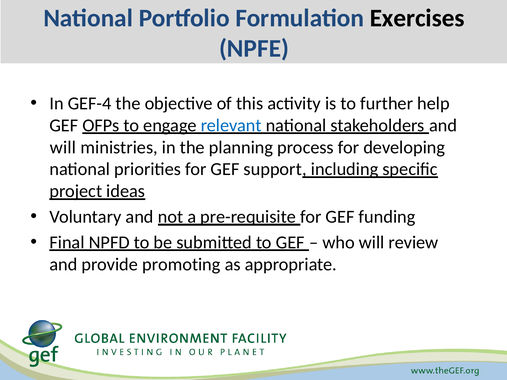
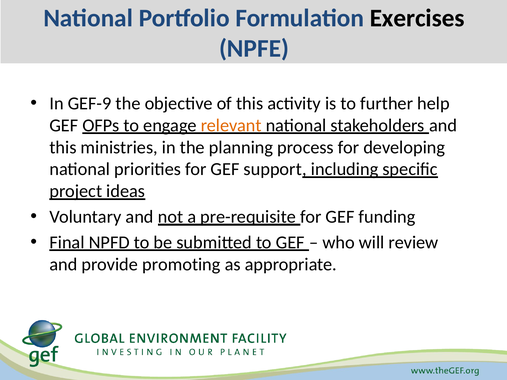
GEF-4: GEF-4 -> GEF-9
relevant colour: blue -> orange
will at (63, 147): will -> this
